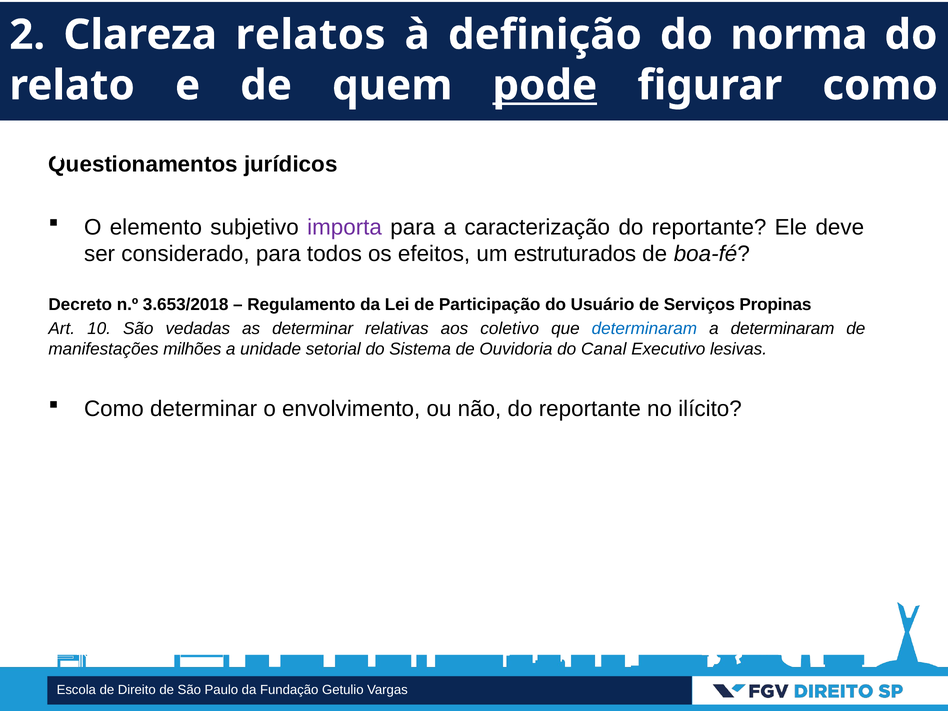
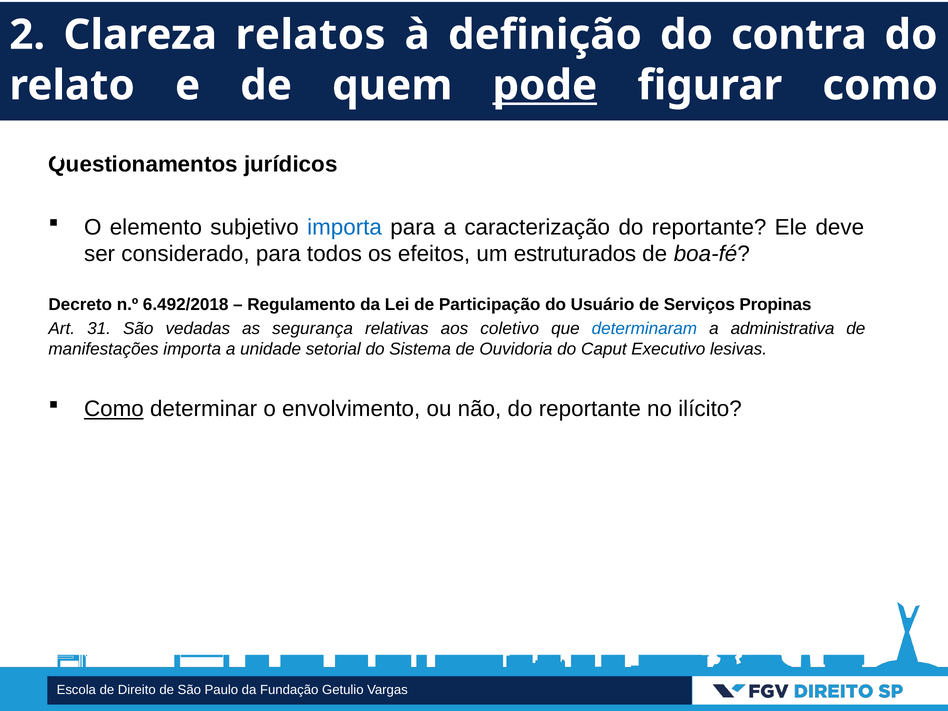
norma: norma -> contra
importa at (345, 227) colour: purple -> blue
3.653/2018: 3.653/2018 -> 6.492/2018
10: 10 -> 31
as determinar: determinar -> segurança
a determinaram: determinaram -> administrativa
manifestações milhões: milhões -> importa
Canal: Canal -> Caput
Como at (114, 409) underline: none -> present
